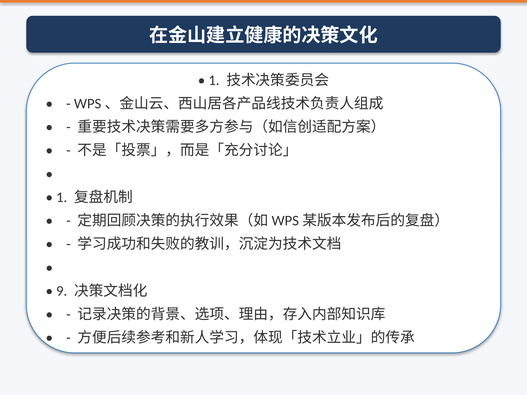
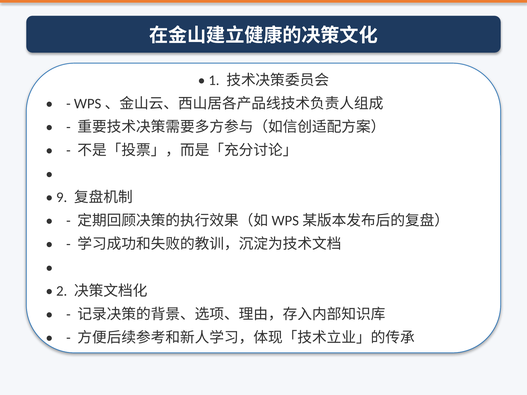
1 at (62, 197): 1 -> 9
9: 9 -> 2
